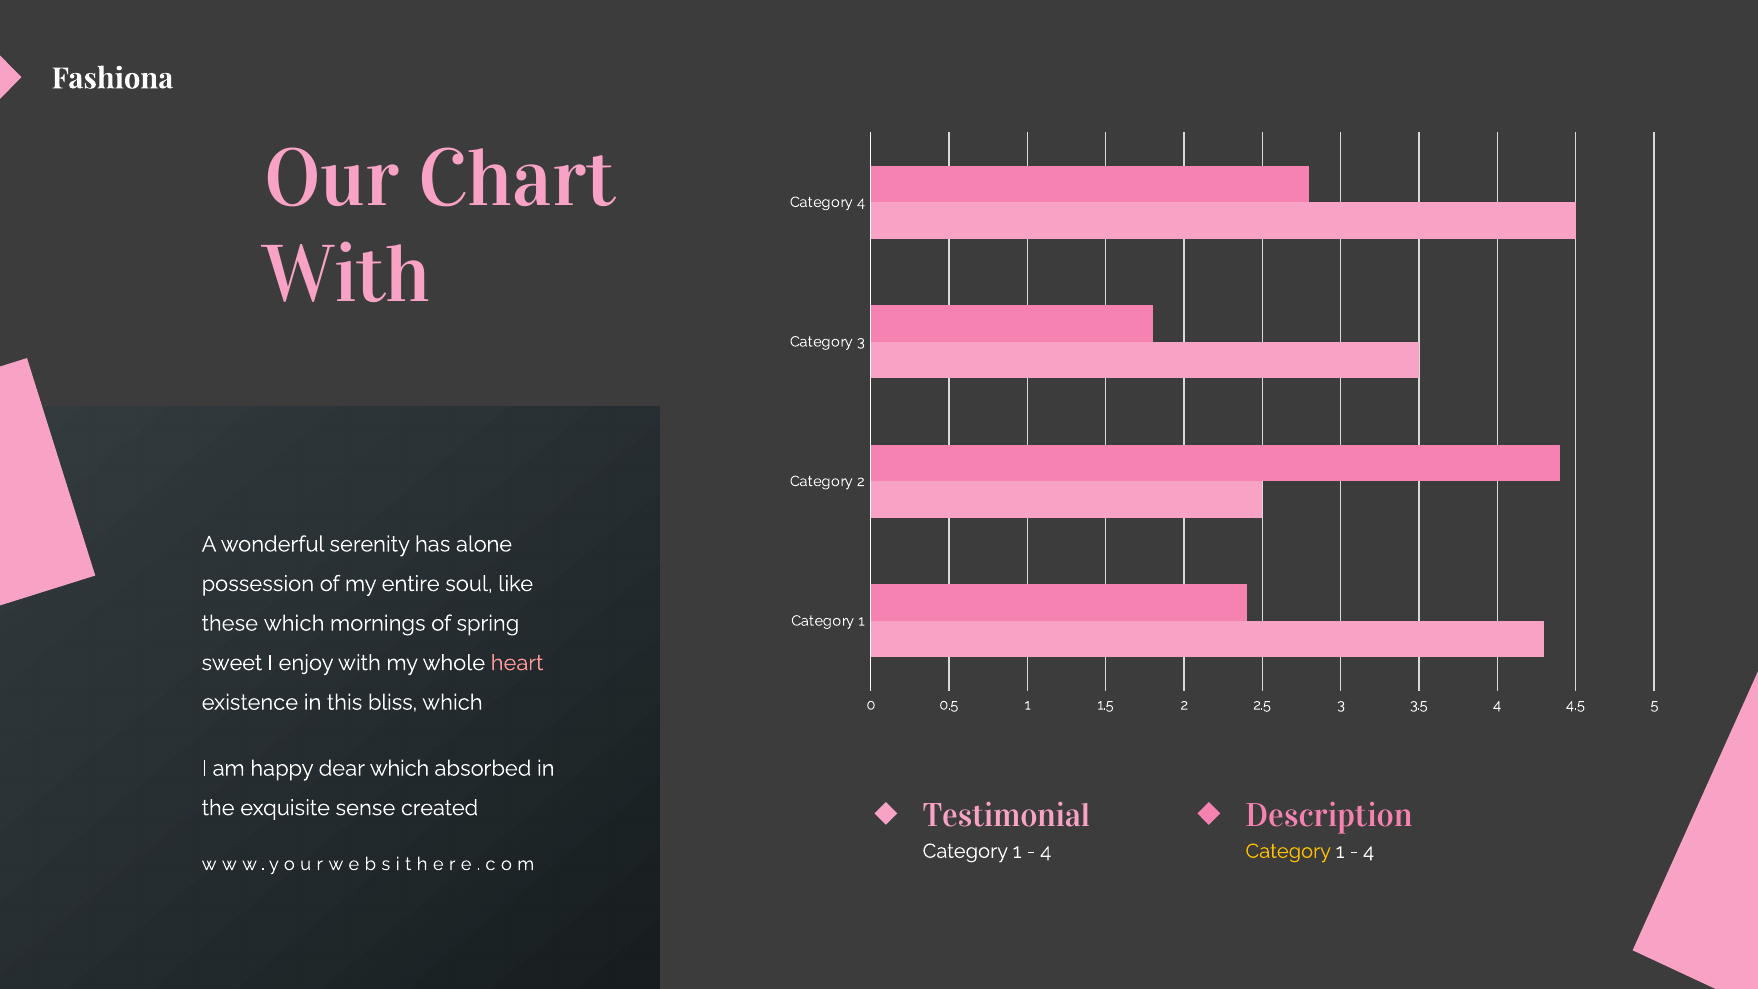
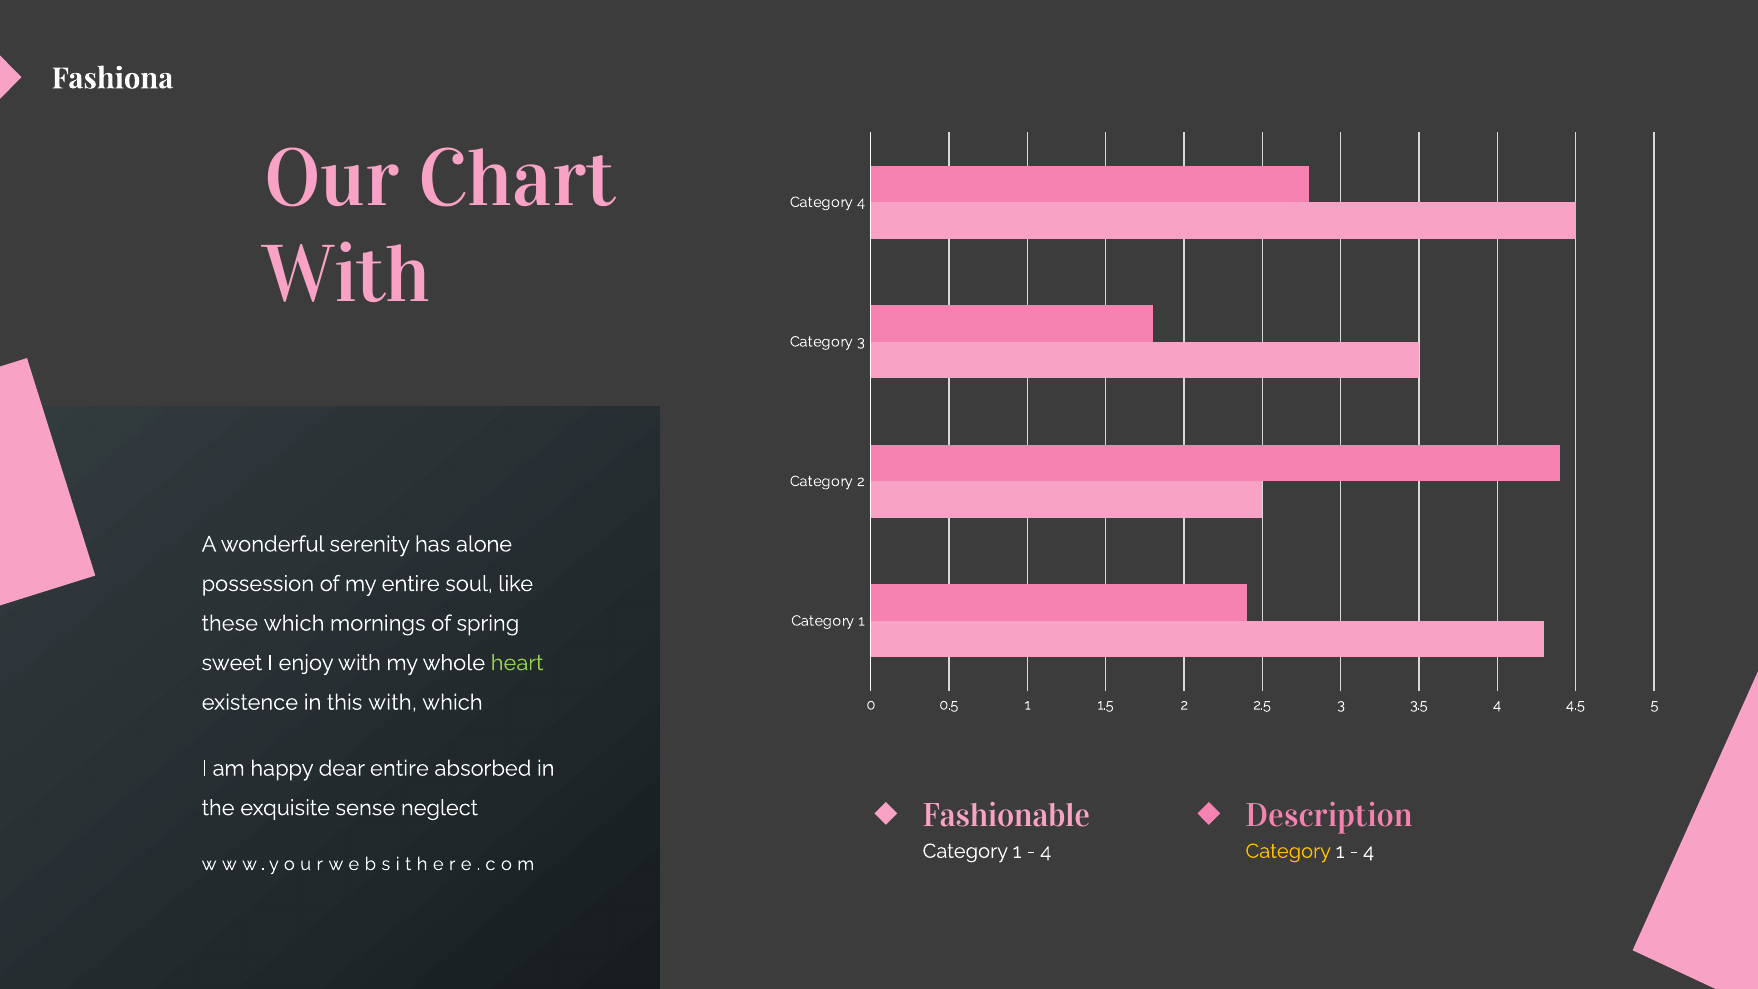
heart colour: pink -> light green
this bliss: bliss -> with
dear which: which -> entire
created: created -> neglect
Testimonial: Testimonial -> Fashionable
